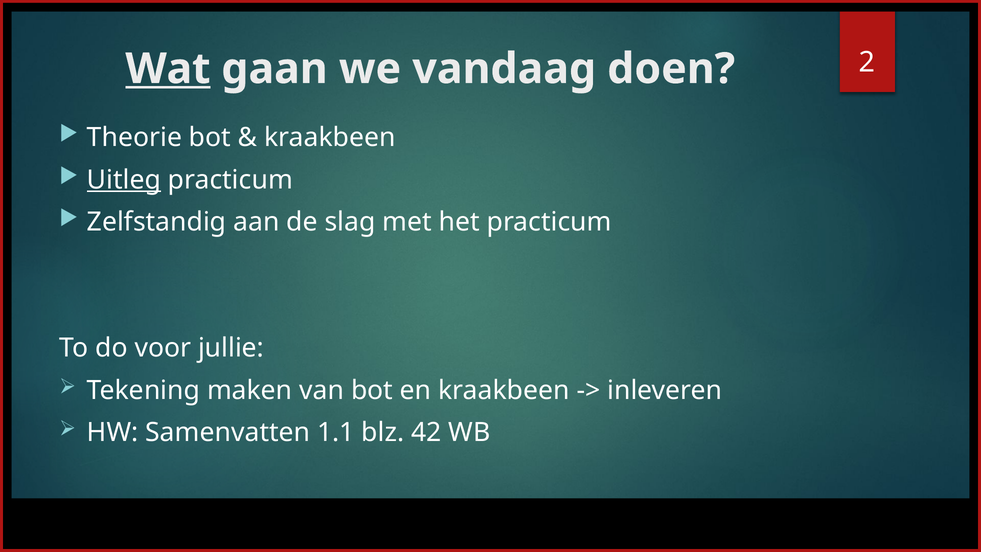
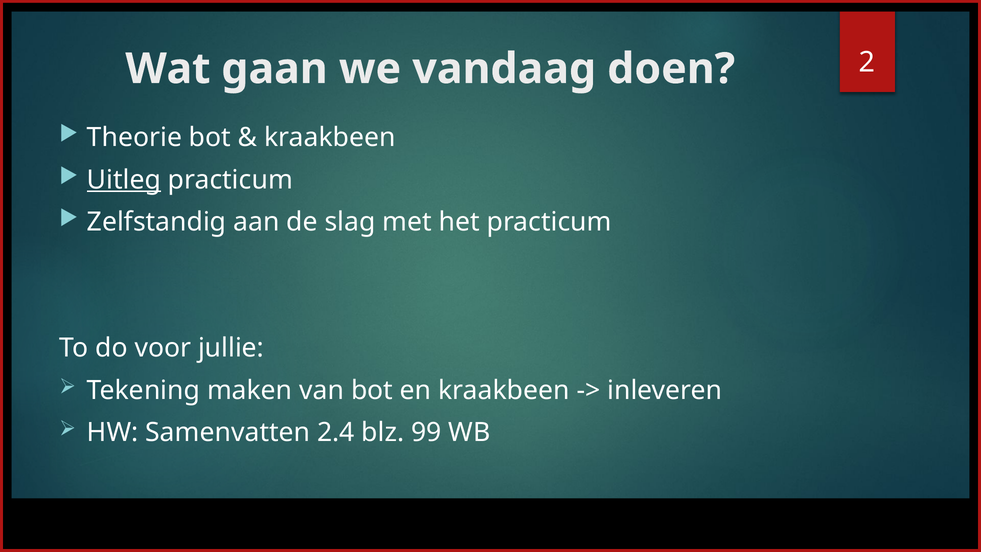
Wat underline: present -> none
1.1: 1.1 -> 2.4
42: 42 -> 99
